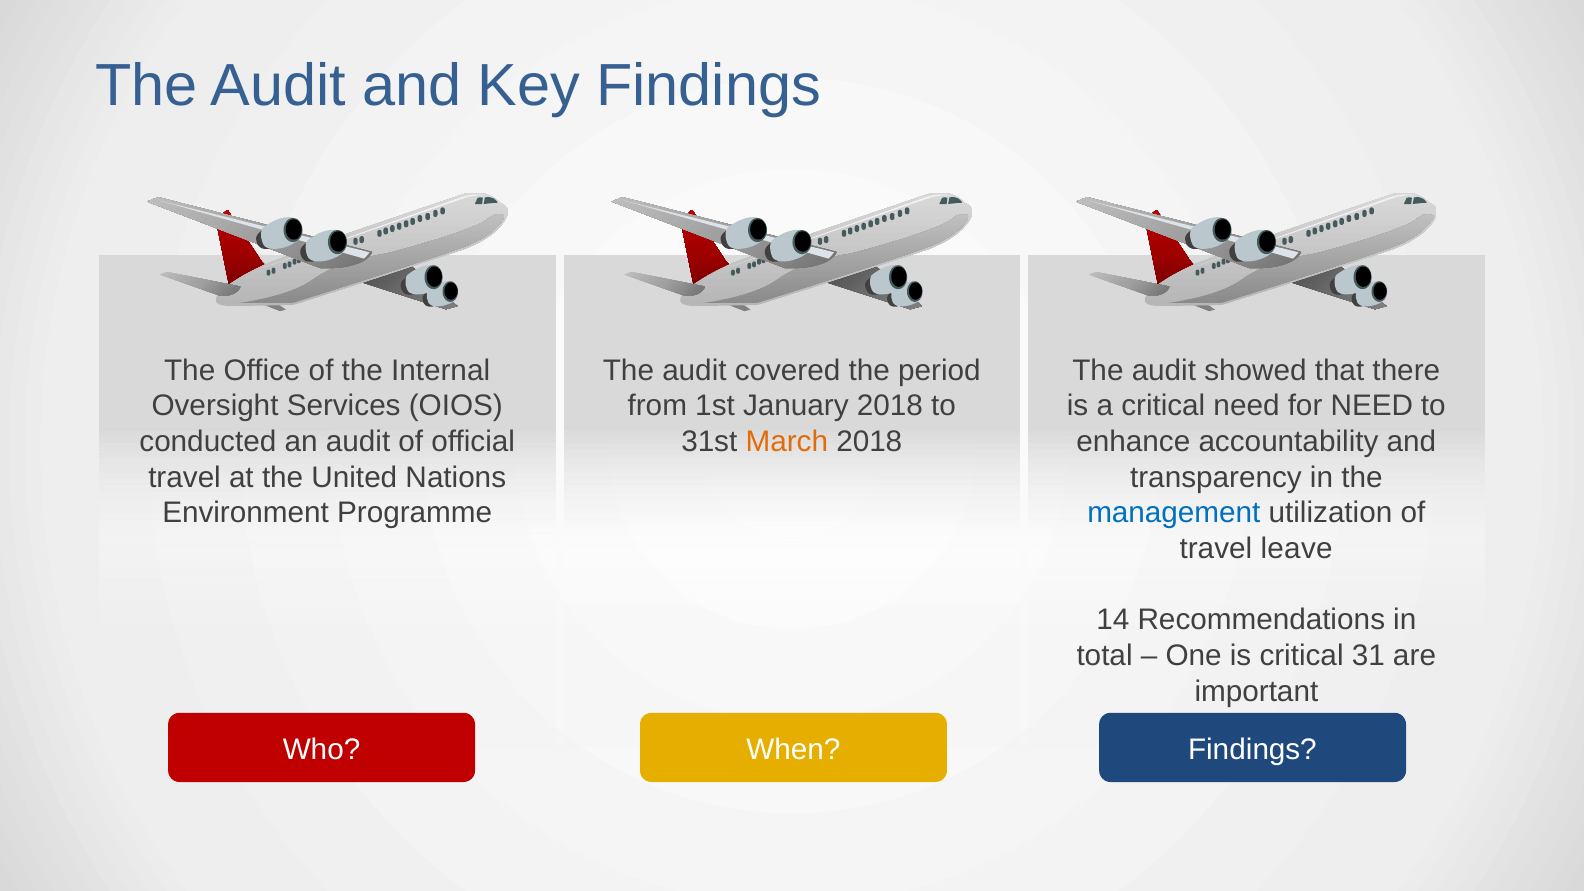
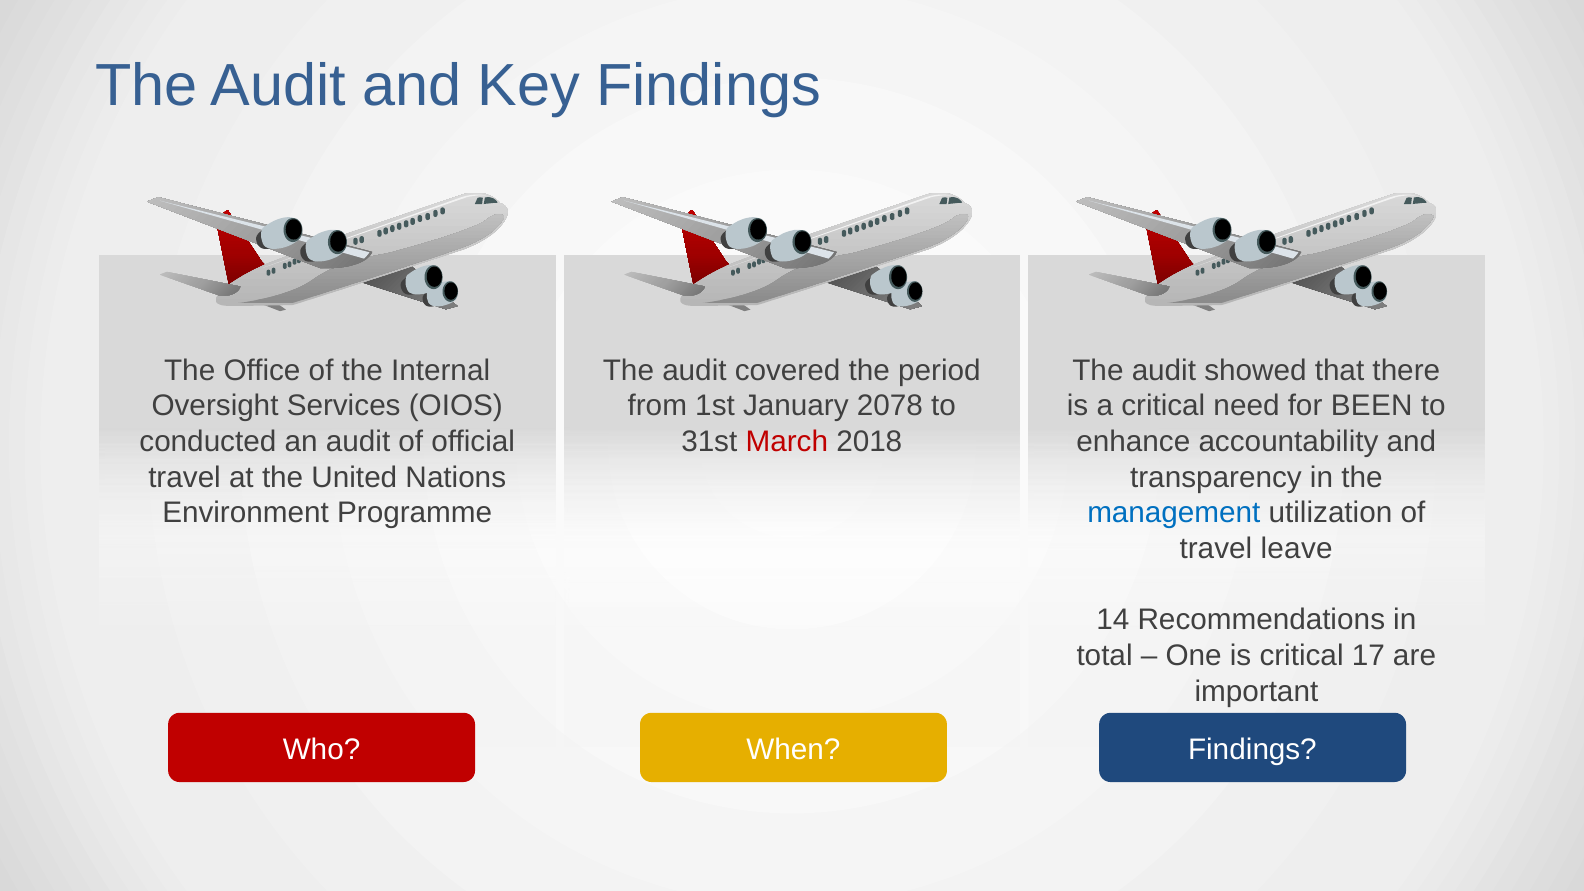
January 2018: 2018 -> 2078
for NEED: NEED -> BEEN
March colour: orange -> red
31: 31 -> 17
